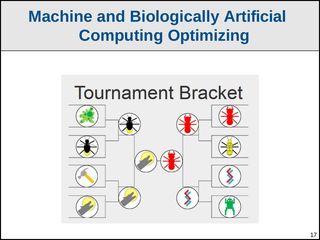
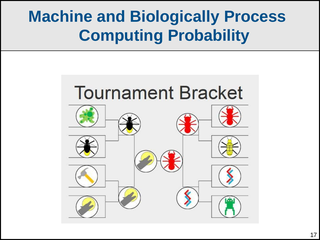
Artificial: Artificial -> Process
Optimizing: Optimizing -> Probability
